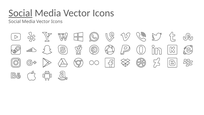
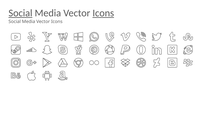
Icons at (103, 13) underline: none -> present
